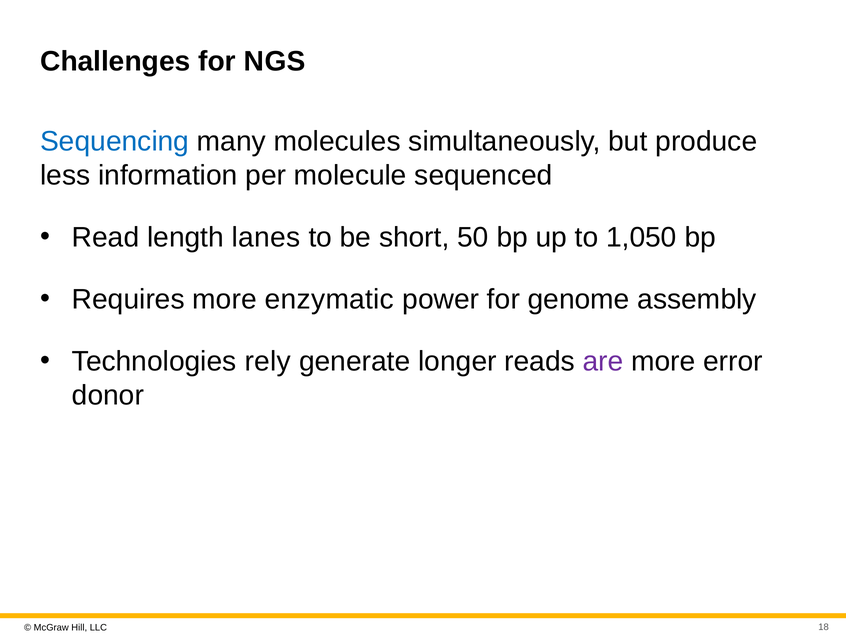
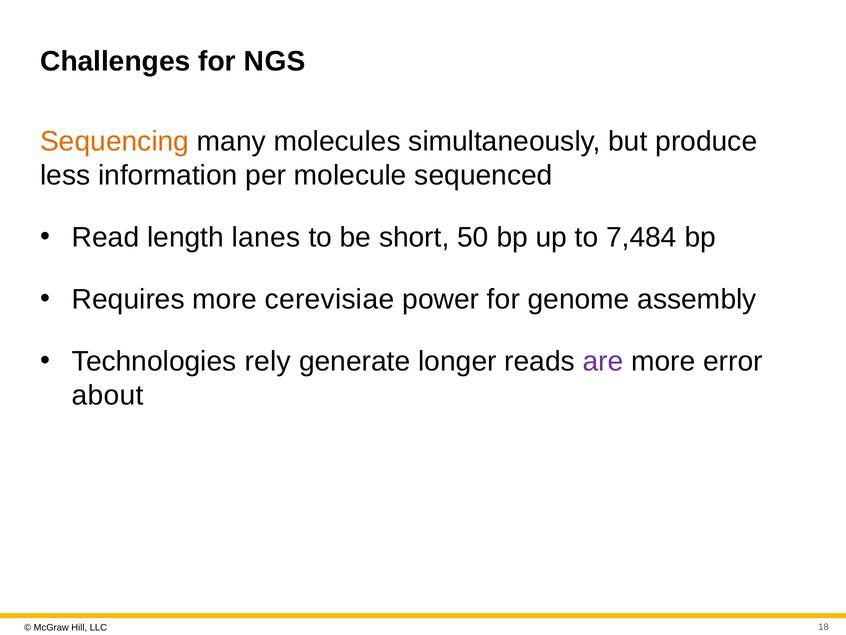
Sequencing colour: blue -> orange
1,050: 1,050 -> 7,484
enzymatic: enzymatic -> cerevisiae
donor: donor -> about
